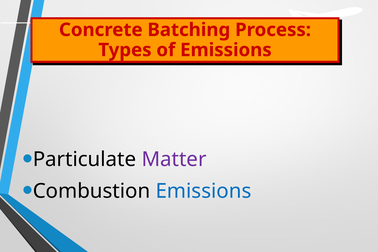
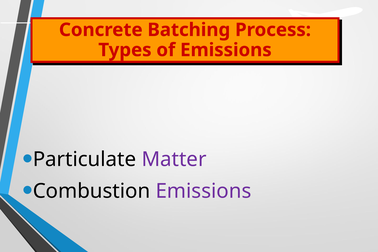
Emissions at (203, 191) colour: blue -> purple
